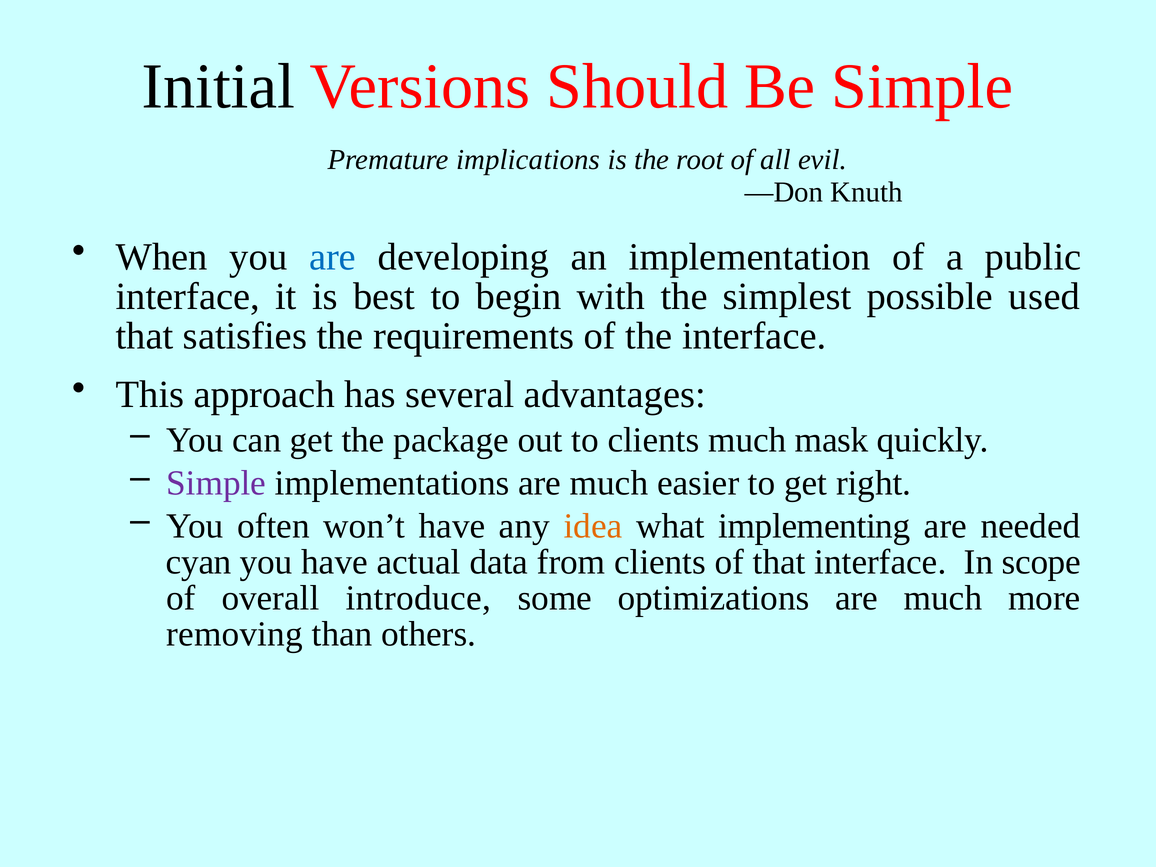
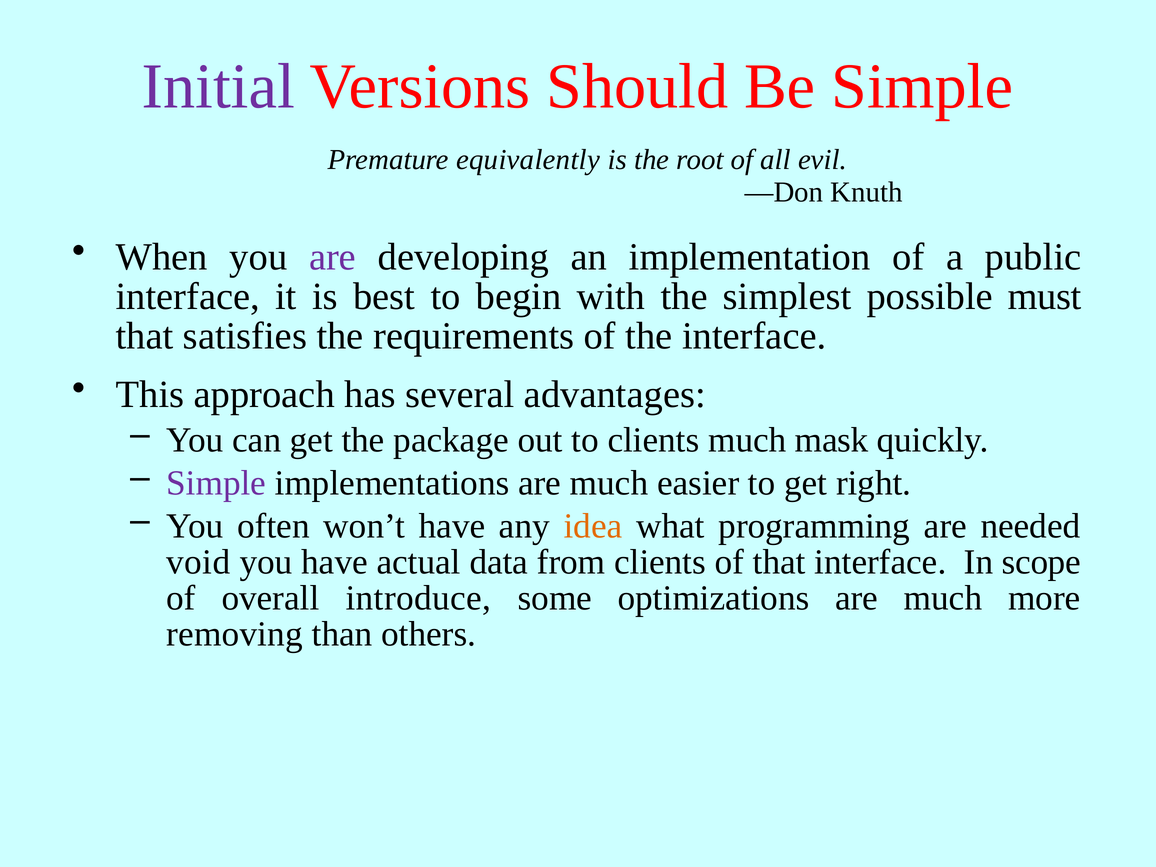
Initial colour: black -> purple
implications: implications -> equivalently
are at (333, 257) colour: blue -> purple
used: used -> must
implementing: implementing -> programming
cyan: cyan -> void
